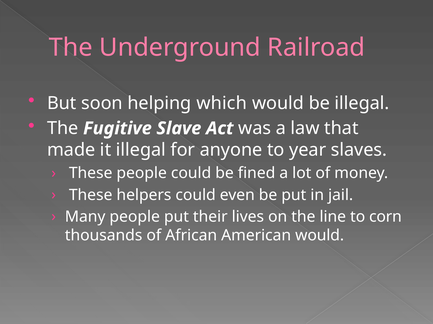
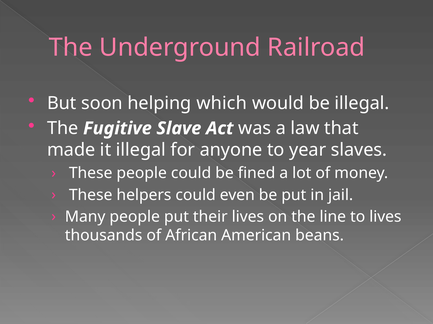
to corn: corn -> lives
American would: would -> beans
